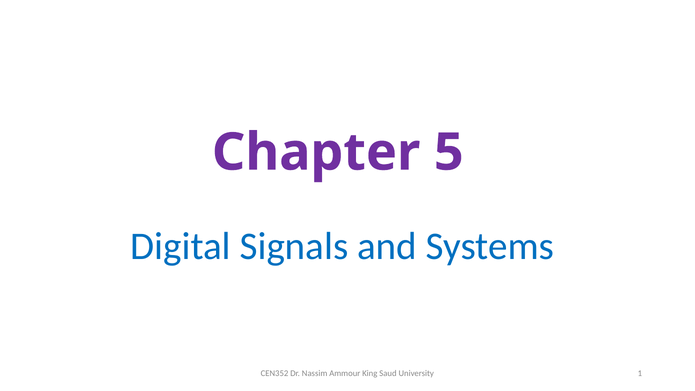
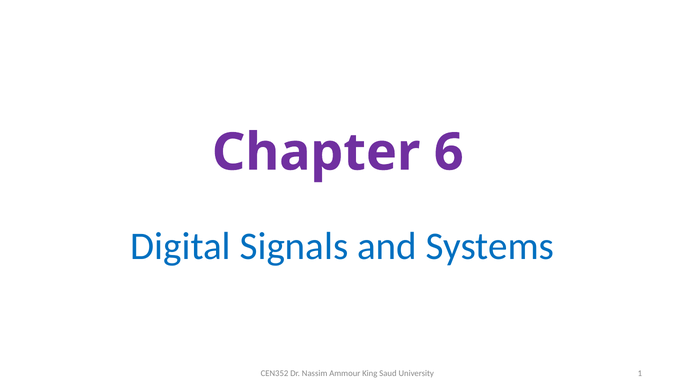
5: 5 -> 6
